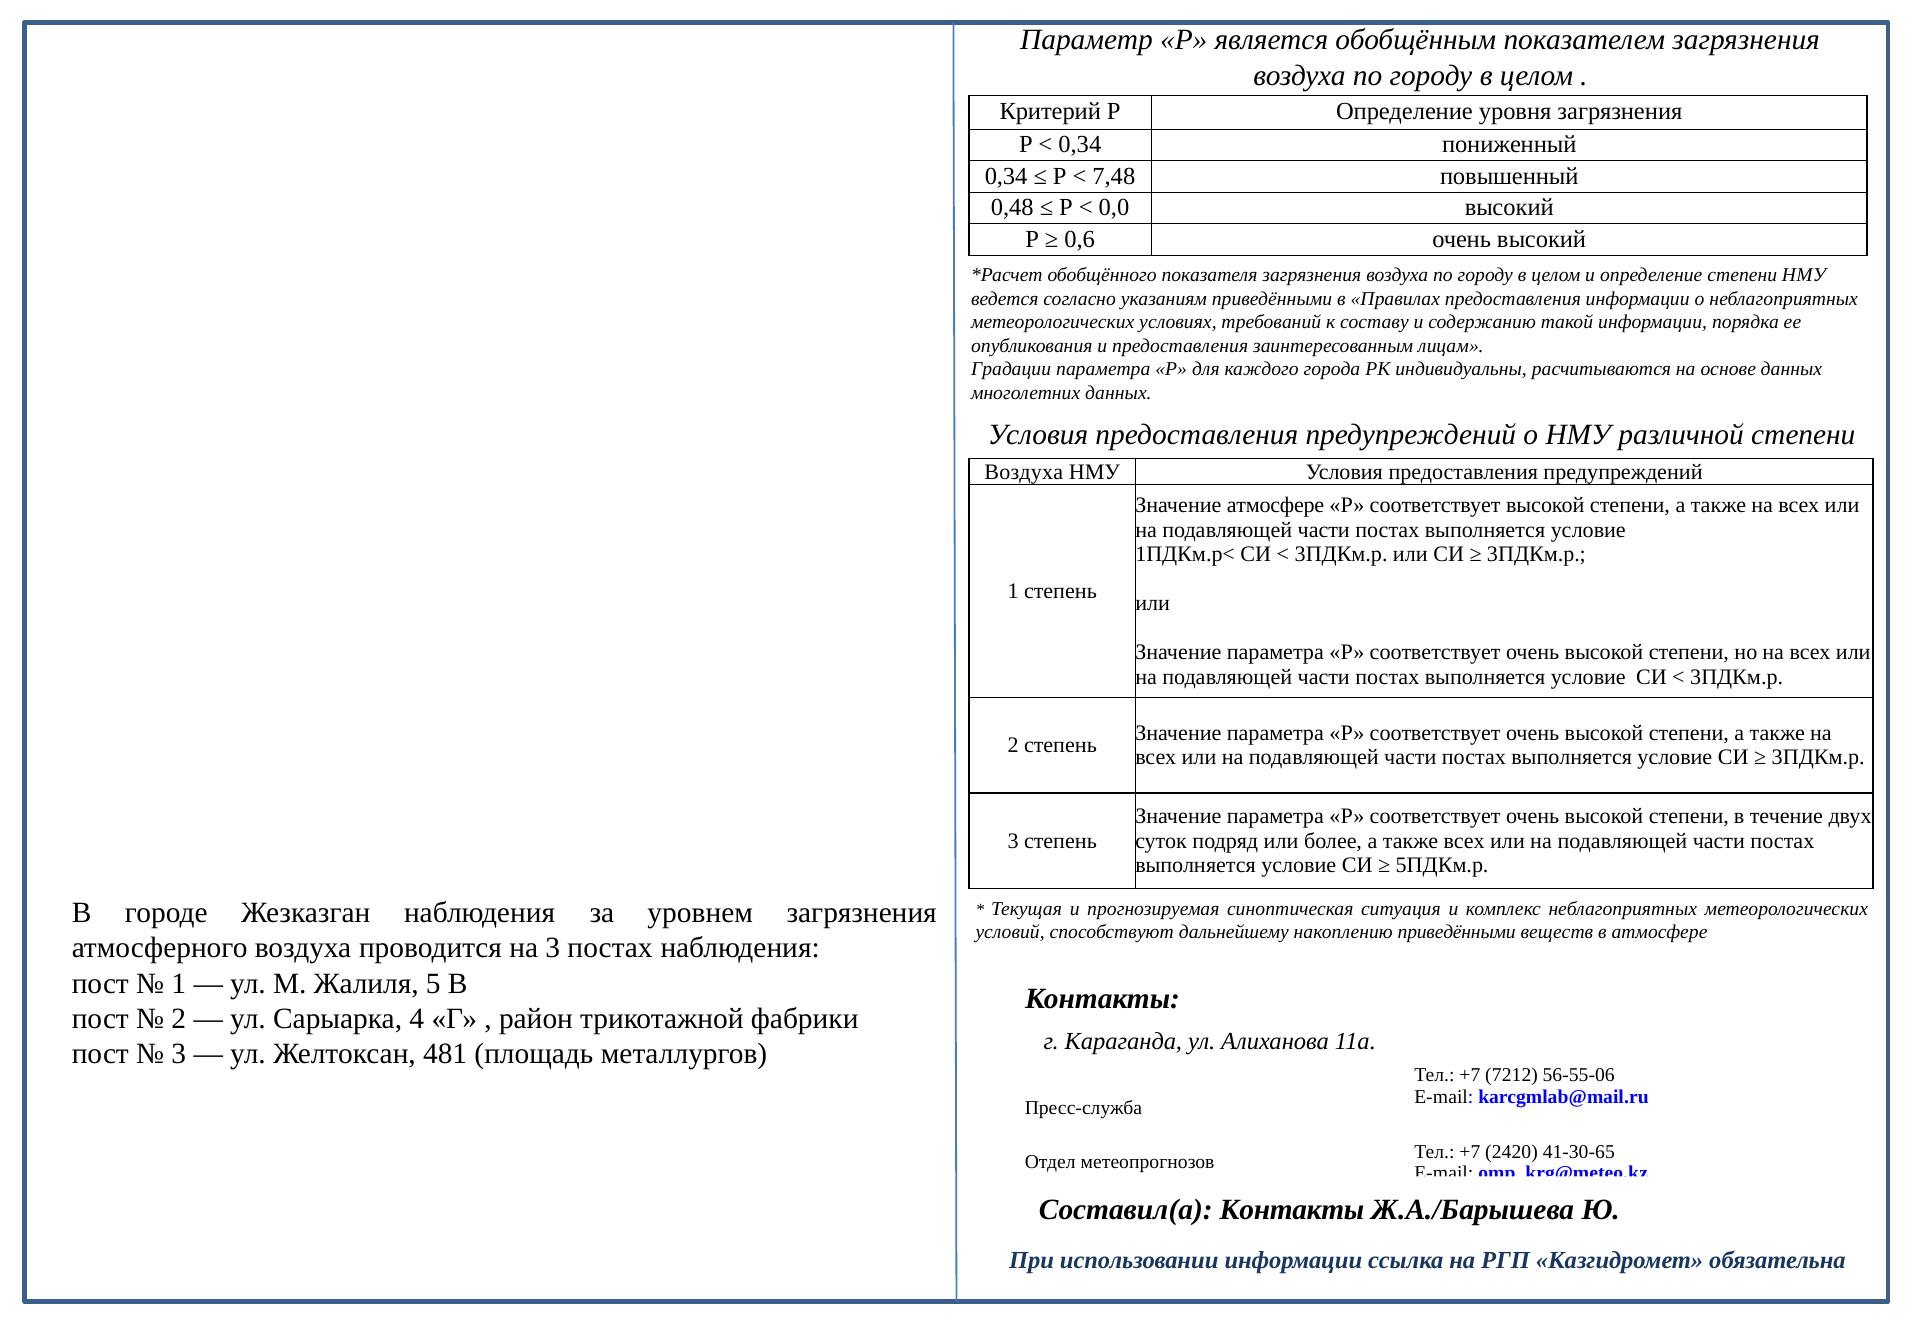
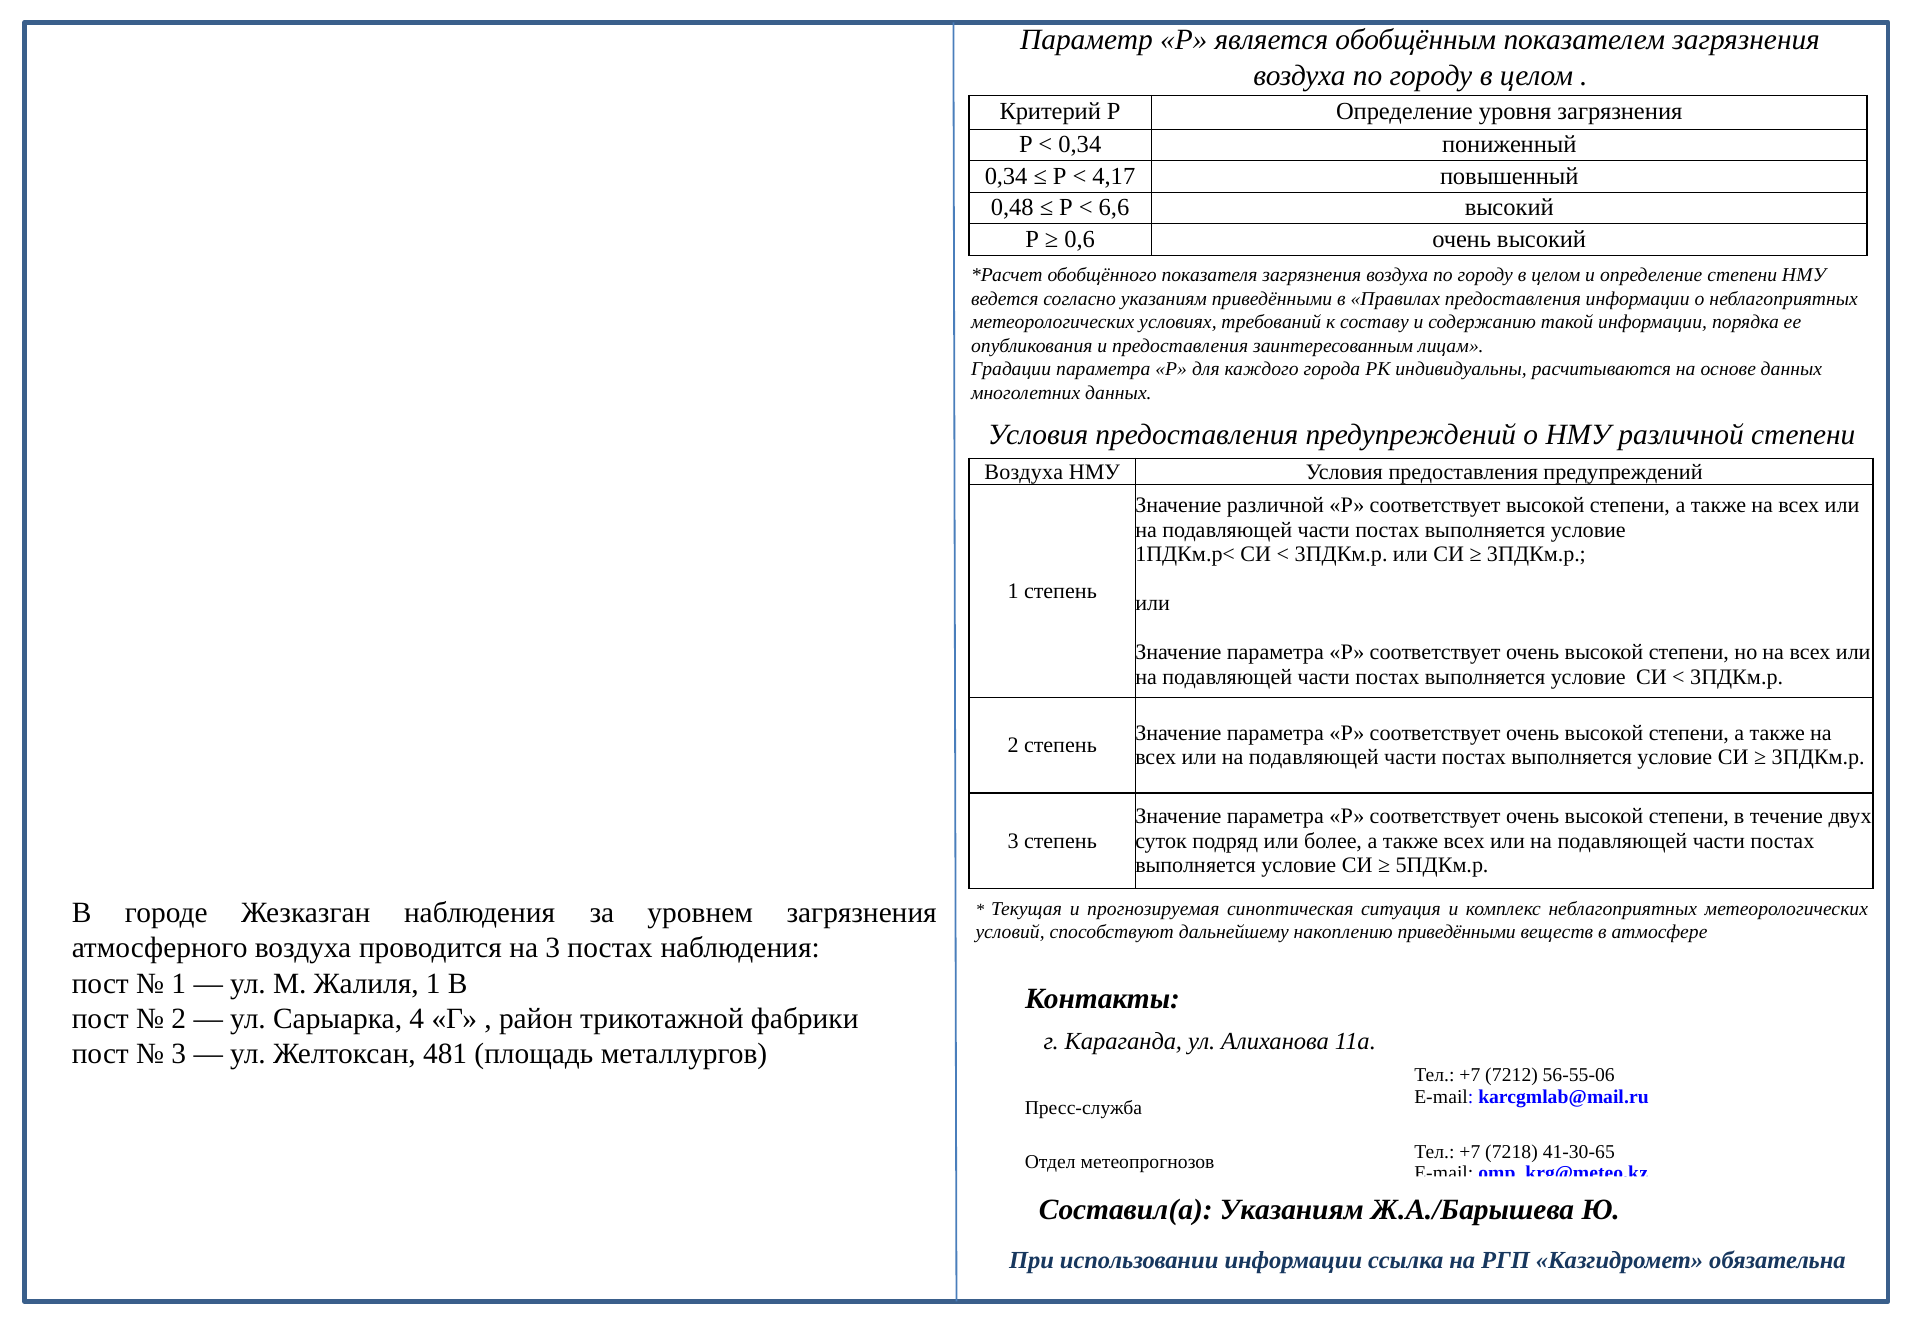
7,48: 7,48 -> 4,17
0,0: 0,0 -> 6,6
Значение атмосфере: атмосфере -> различной
Жалиля 5: 5 -> 1
2420: 2420 -> 7218
Составил(а Контакты: Контакты -> Указаниям
